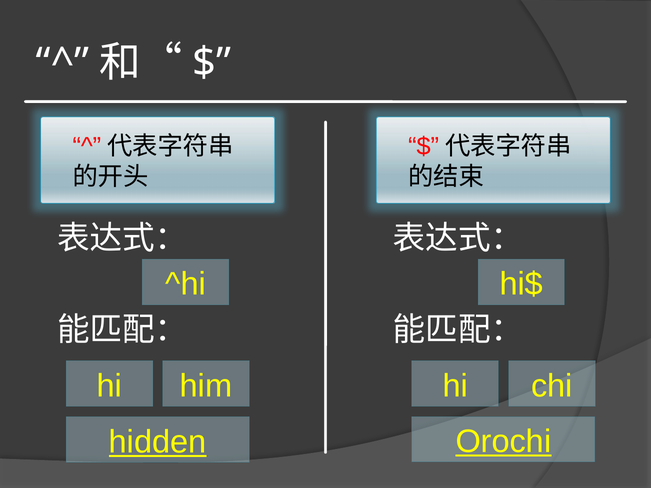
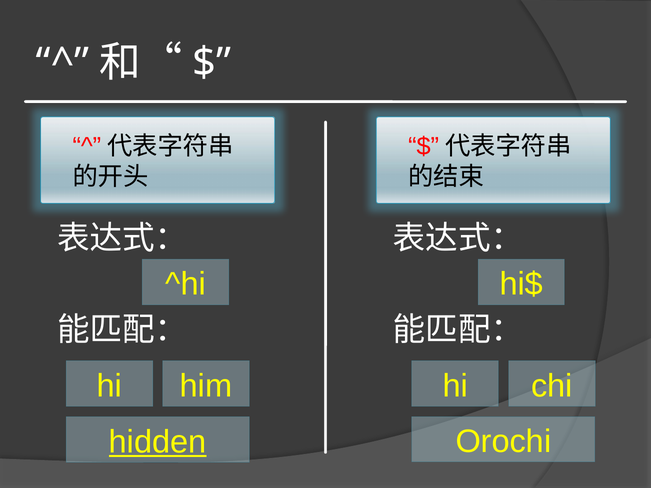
Orochi underline: present -> none
